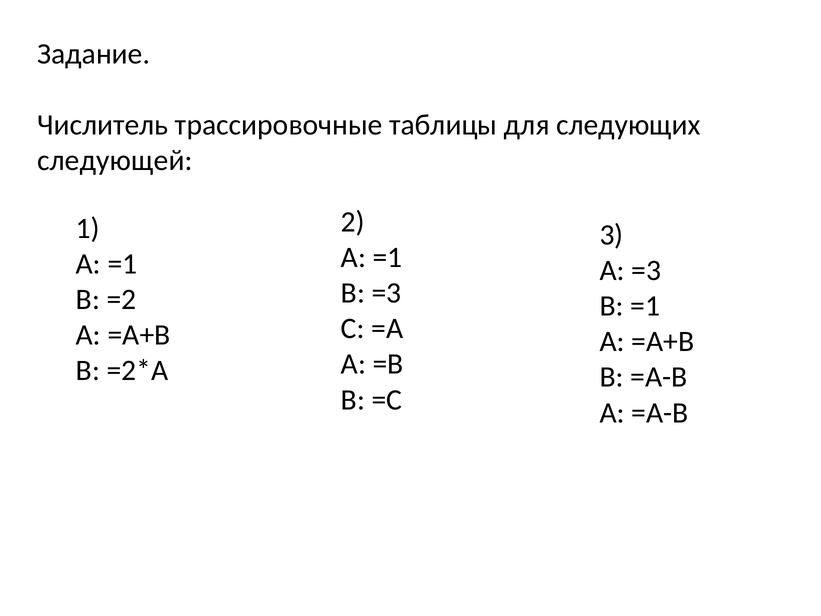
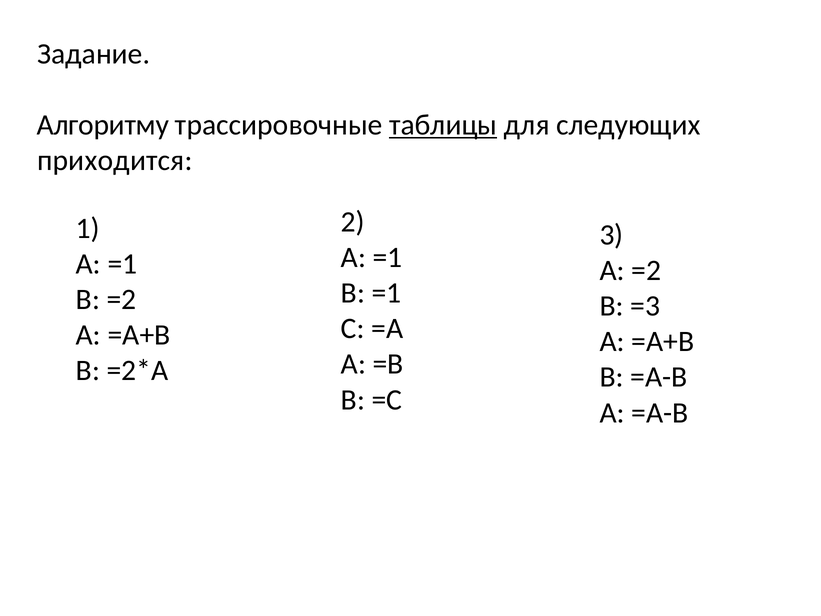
Числитель: Числитель -> Алгоритму
таблицы underline: none -> present
следующей: следующей -> приходится
A =3: =3 -> =2
B =3: =3 -> =1
B =1: =1 -> =3
